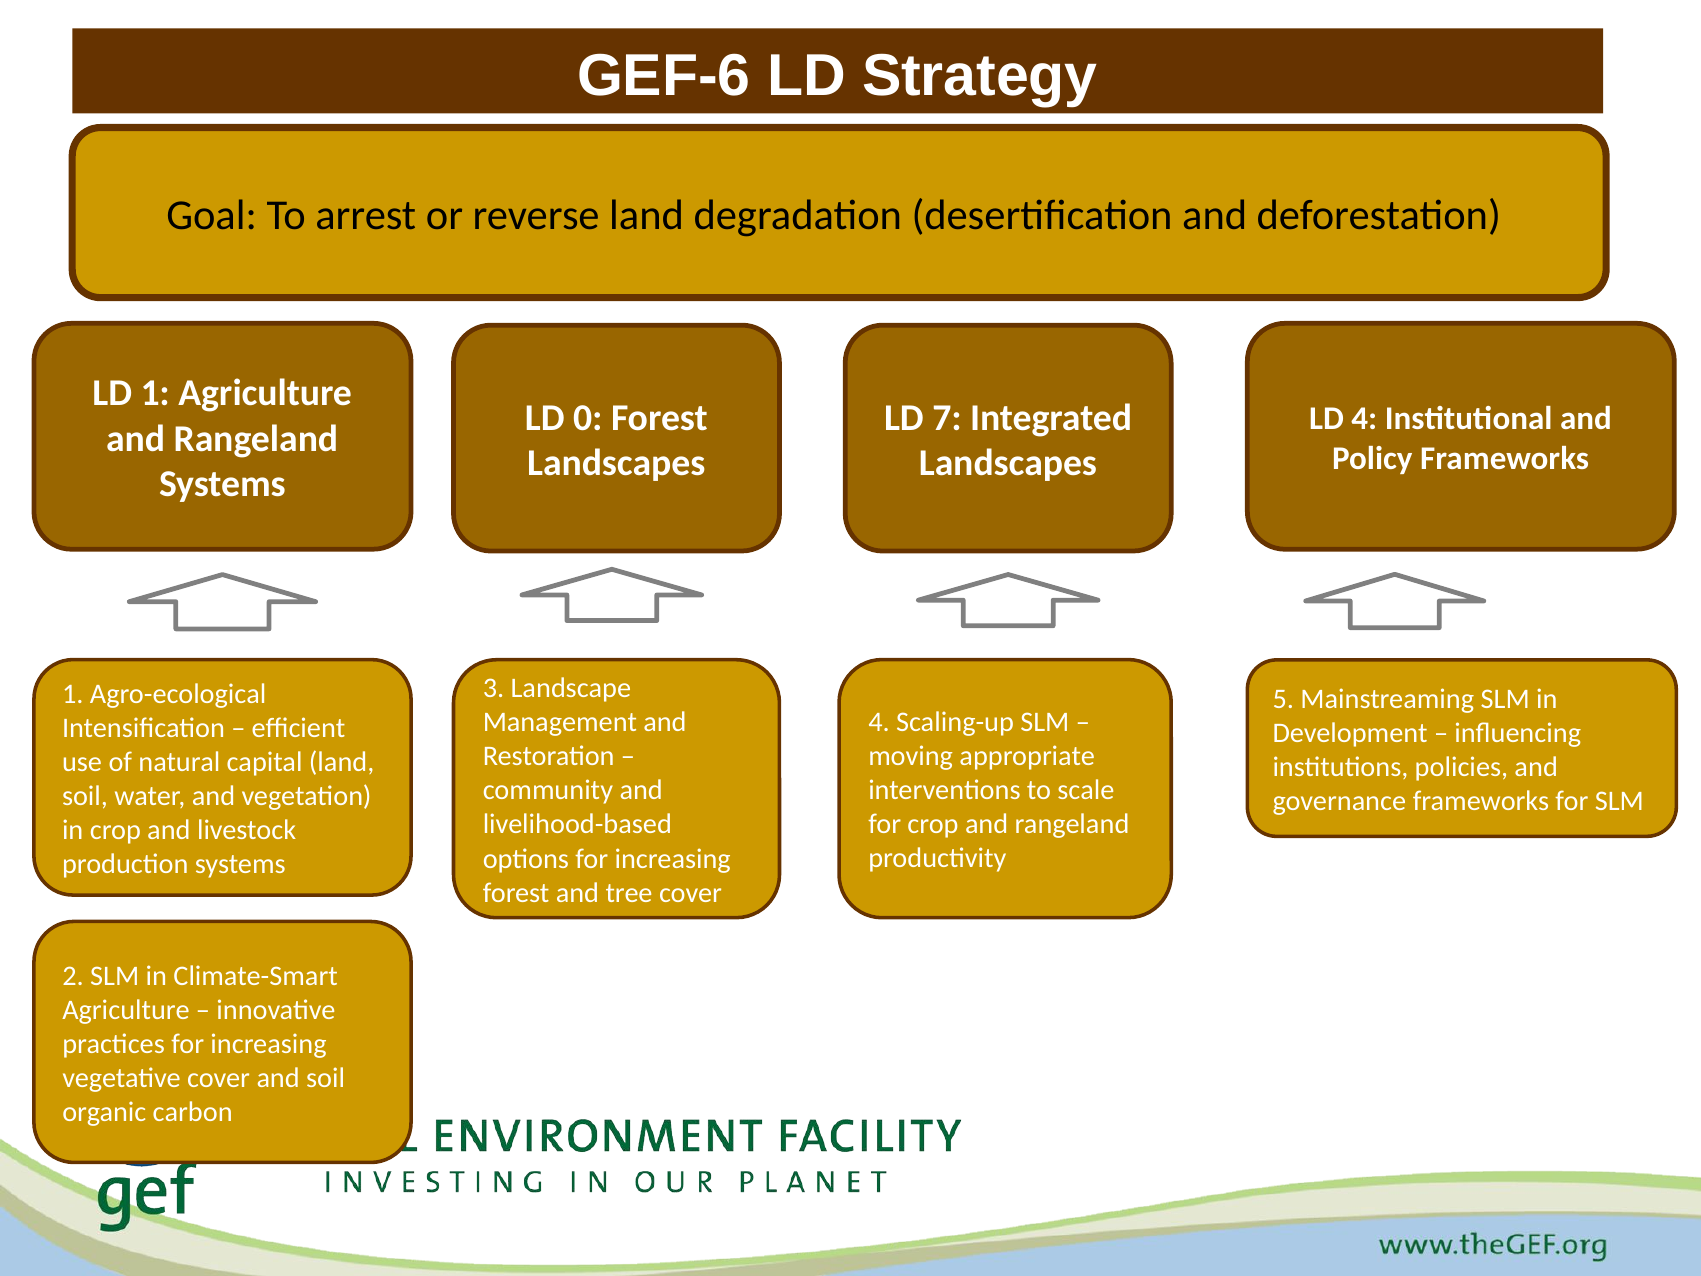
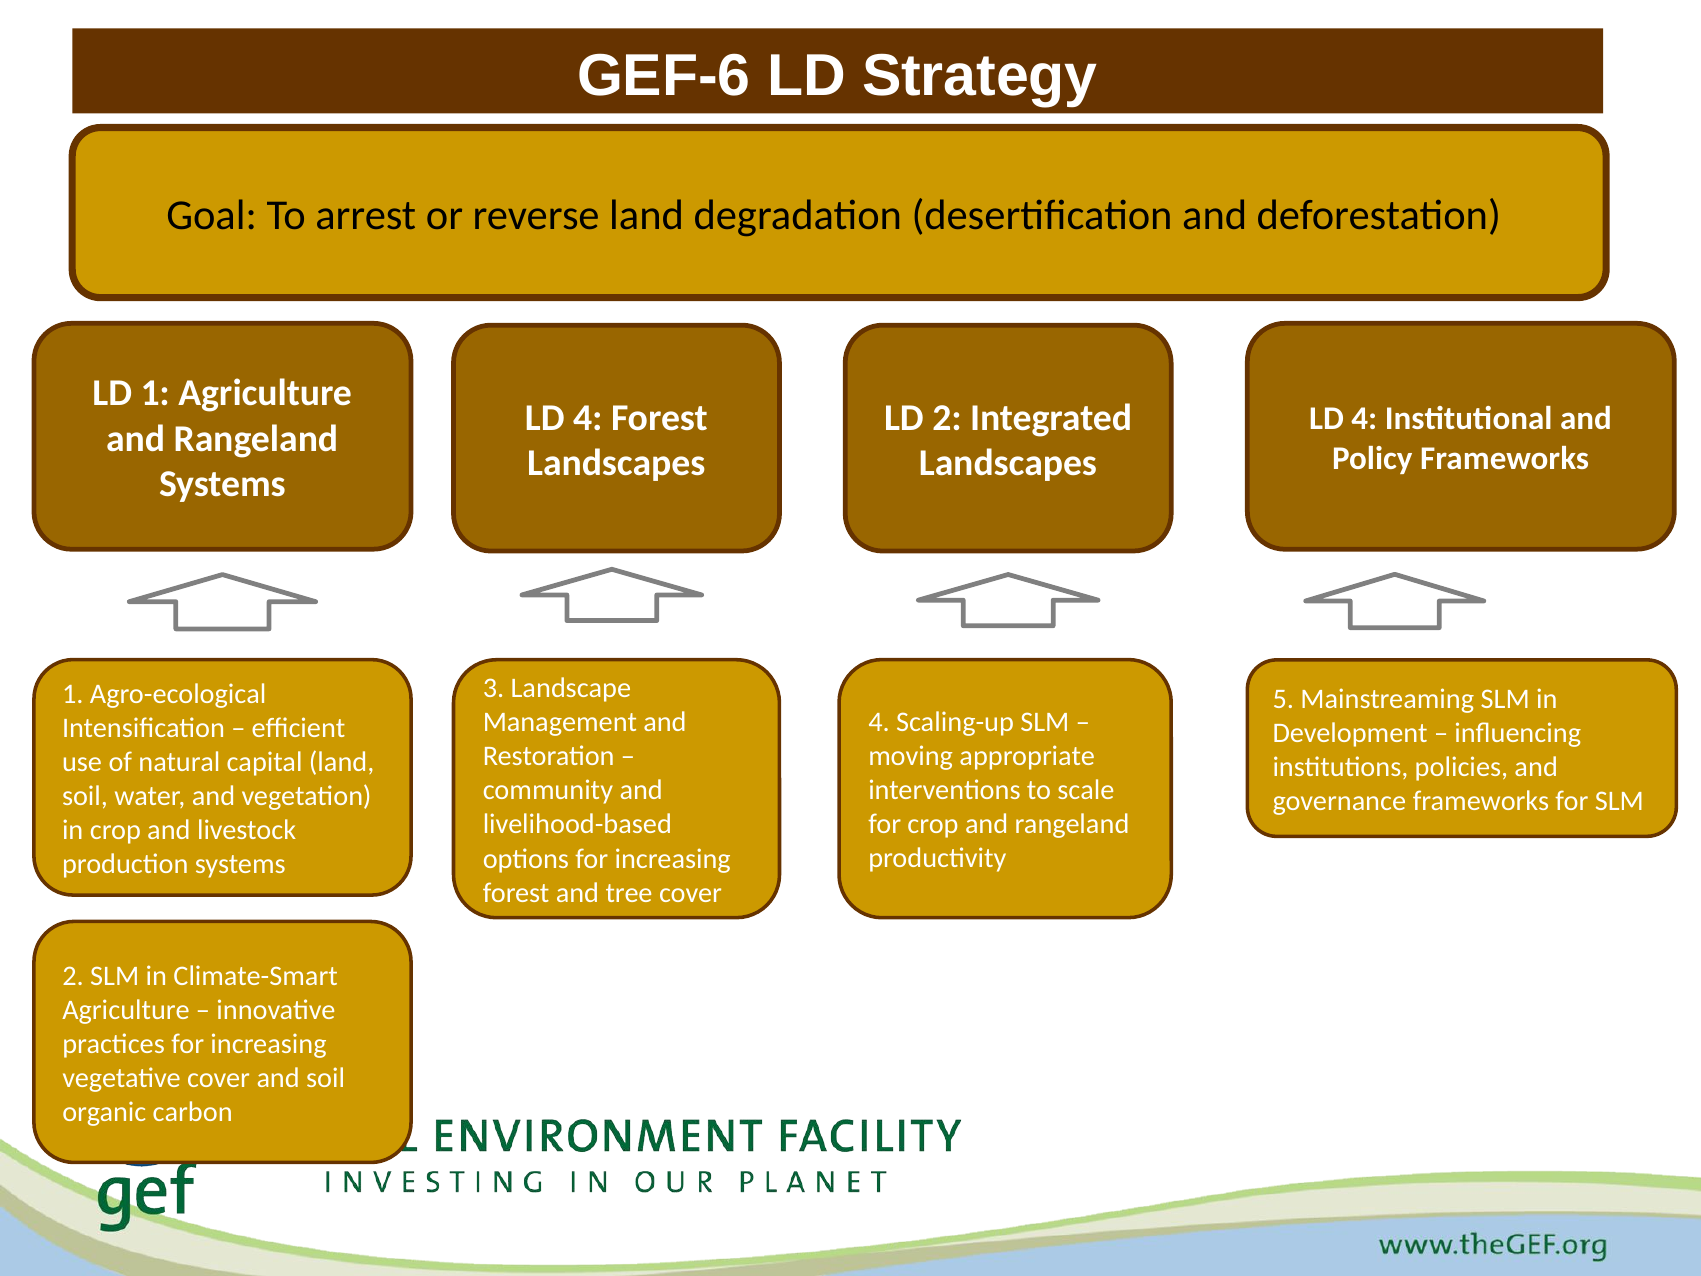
0 at (588, 418): 0 -> 4
LD 7: 7 -> 2
